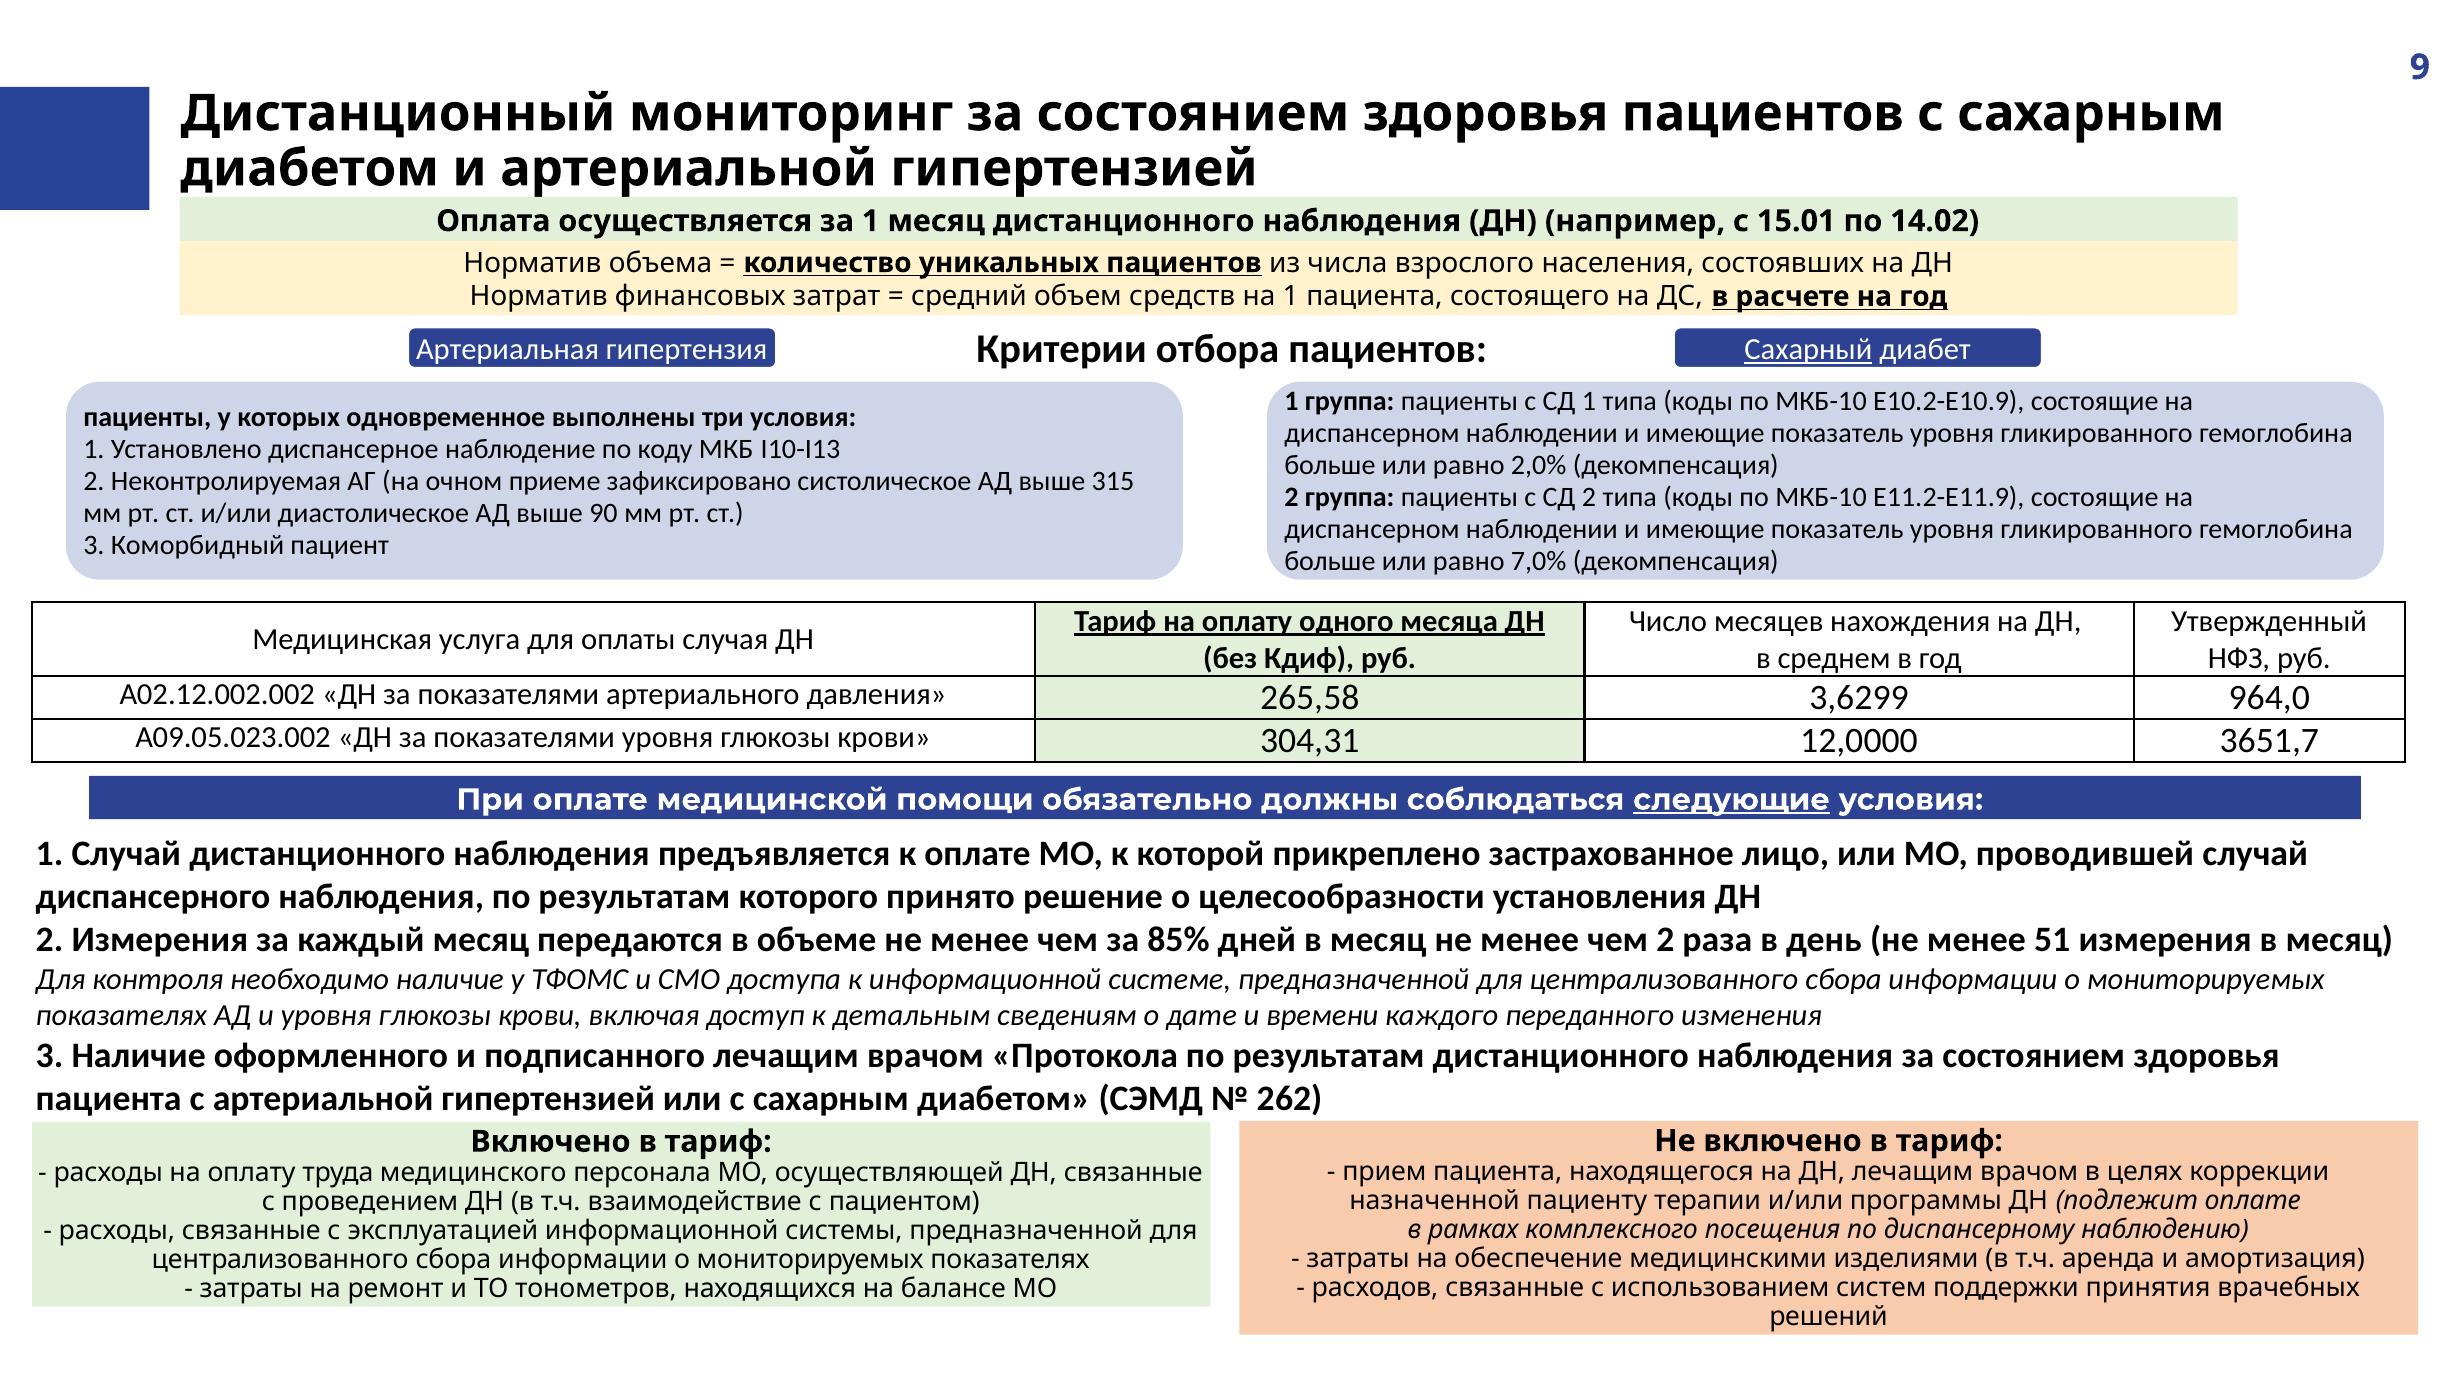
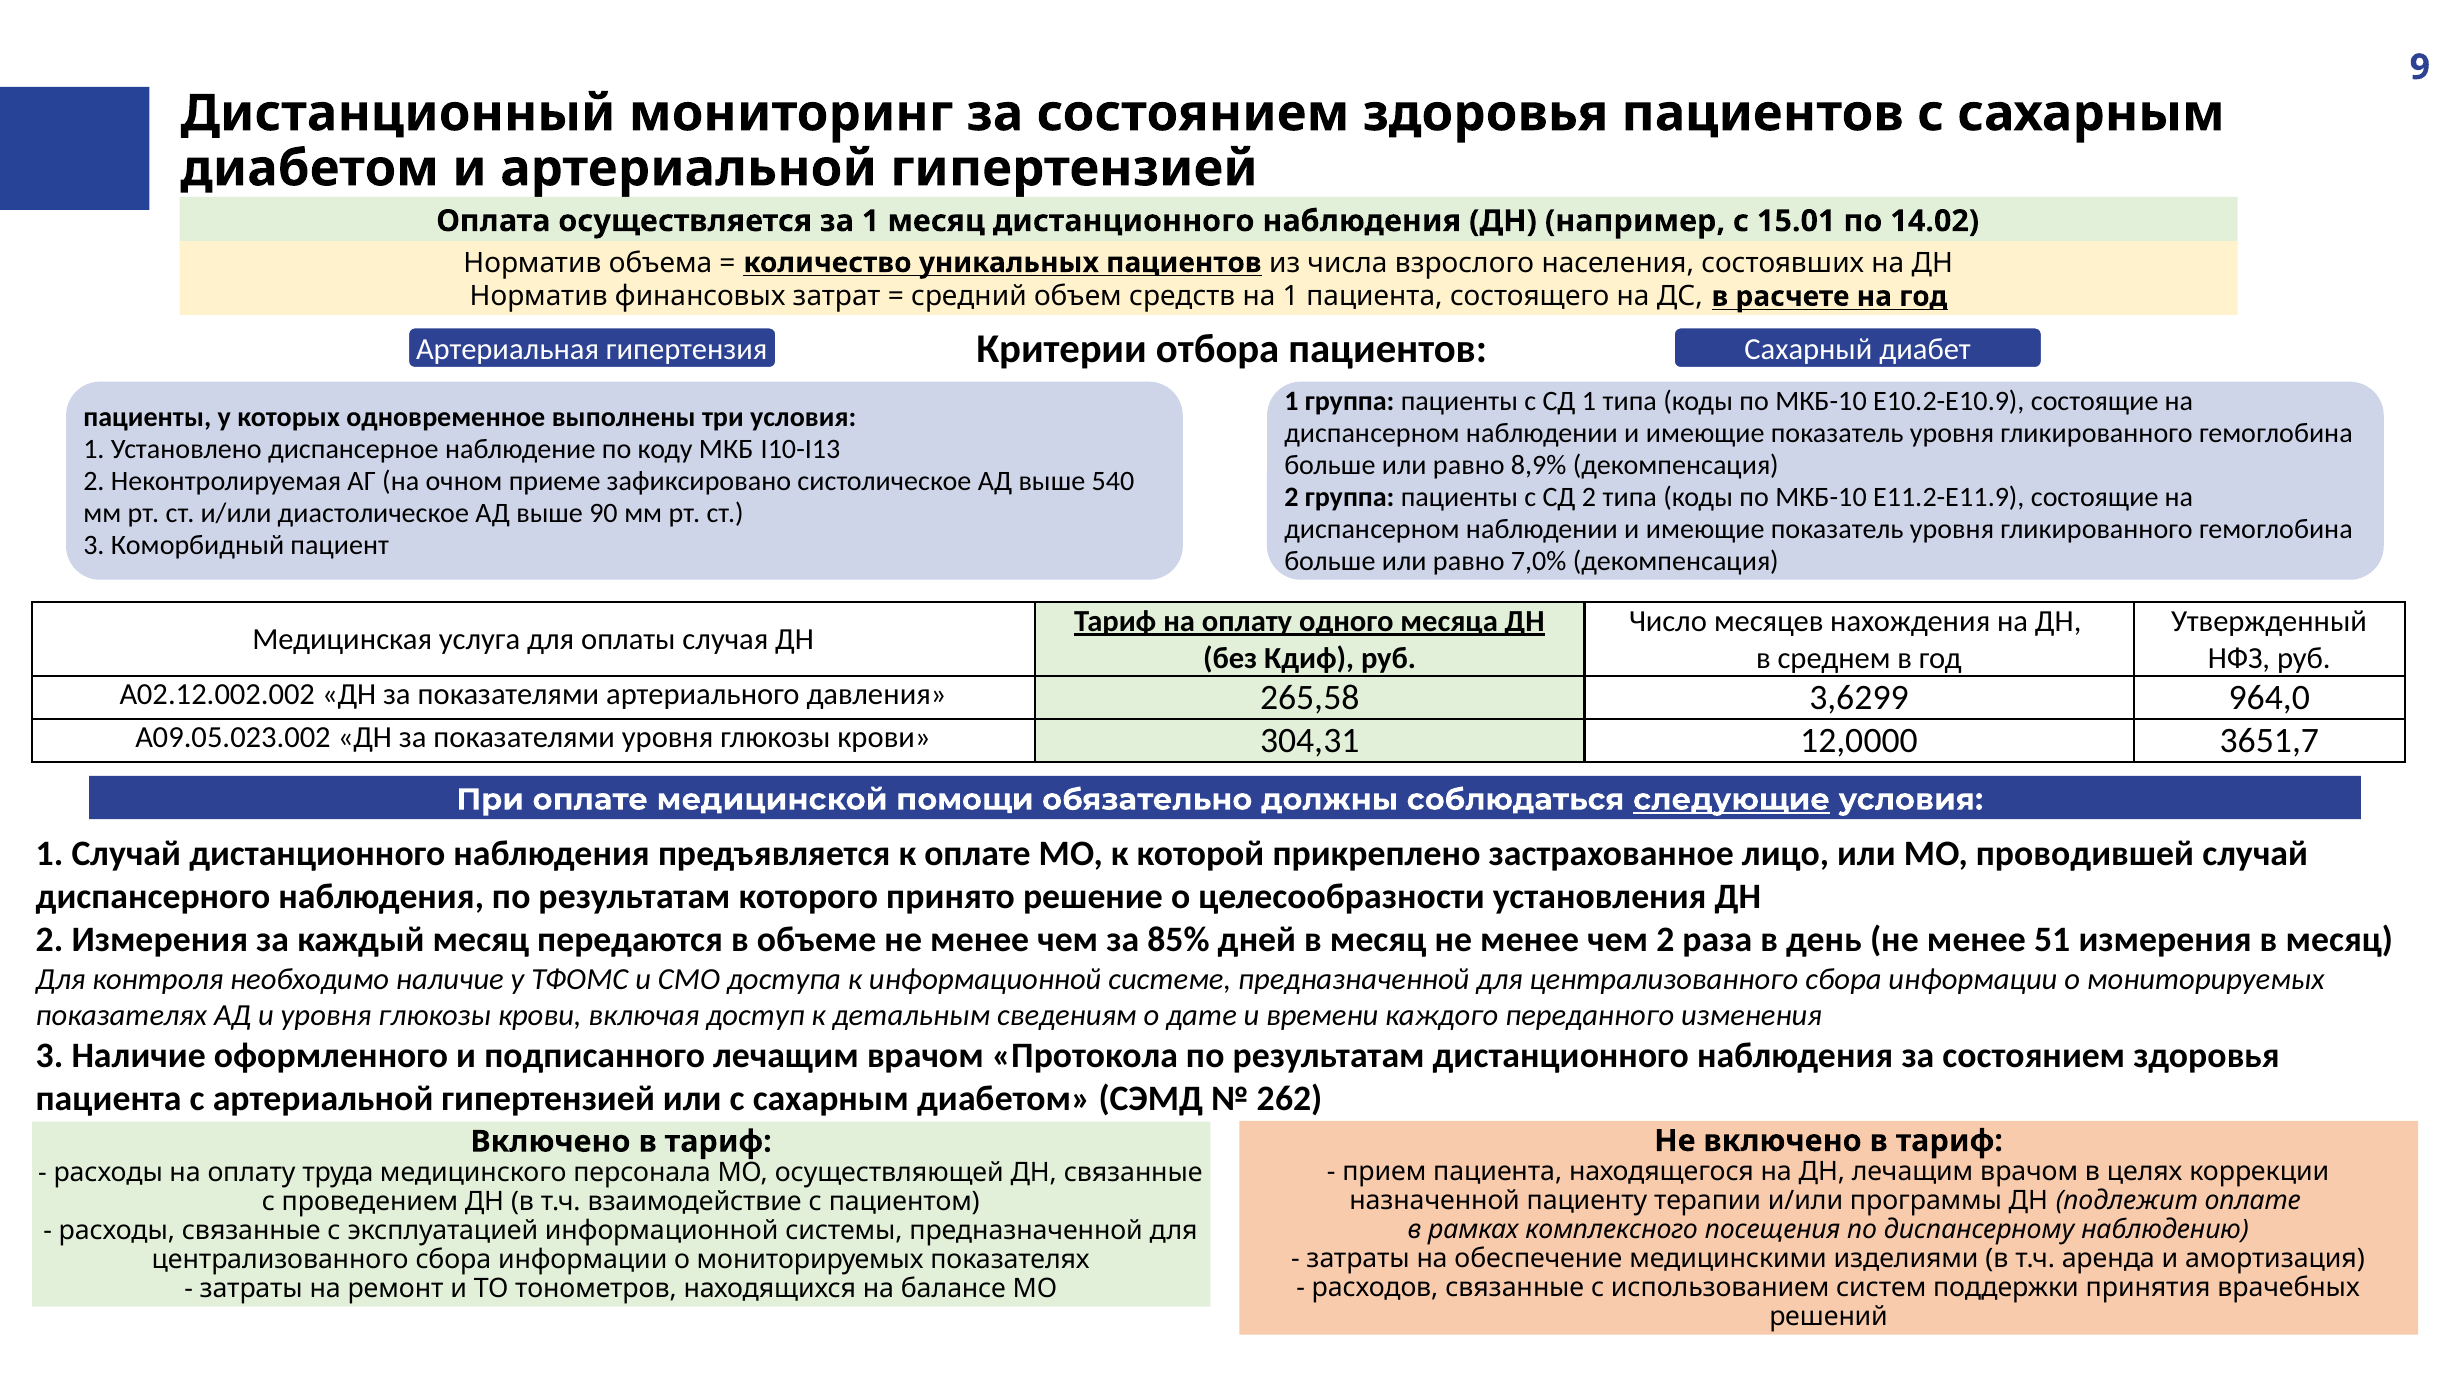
Сахарный underline: present -> none
2,0%: 2,0% -> 8,9%
315: 315 -> 540
